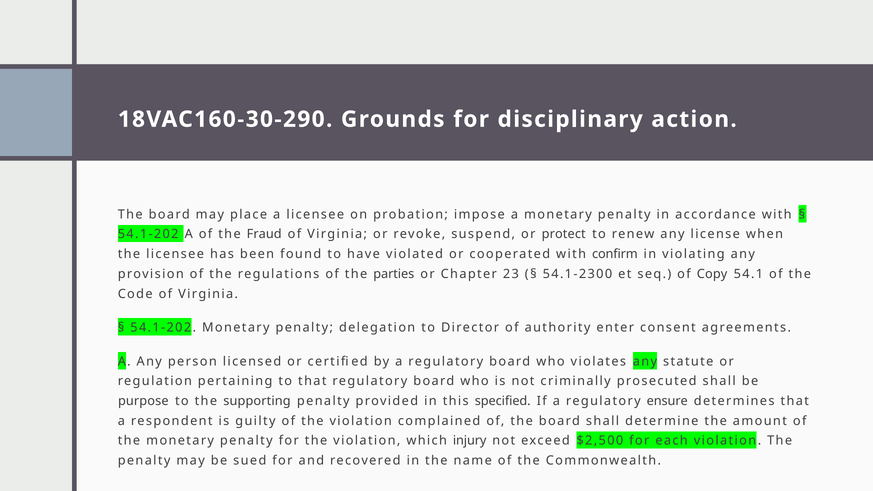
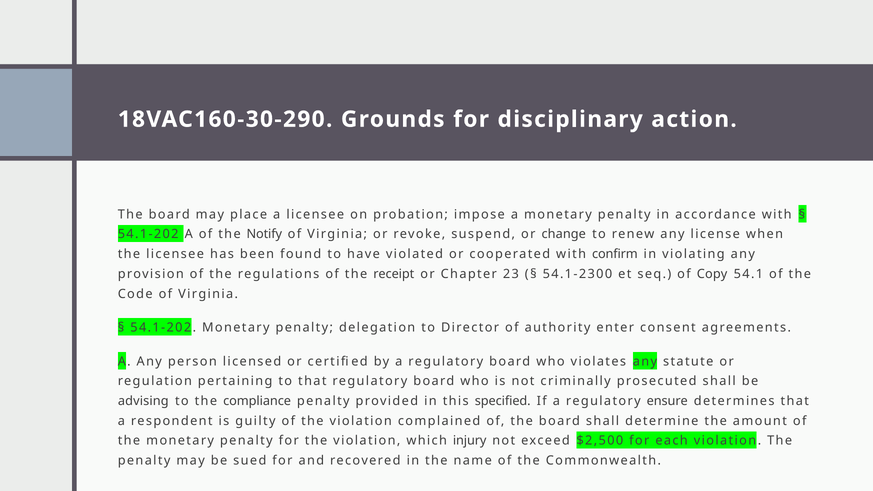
Fraud: Fraud -> Notify
protect: protect -> change
parties: parties -> receipt
purpose: purpose -> advising
supporting: supporting -> compliance
